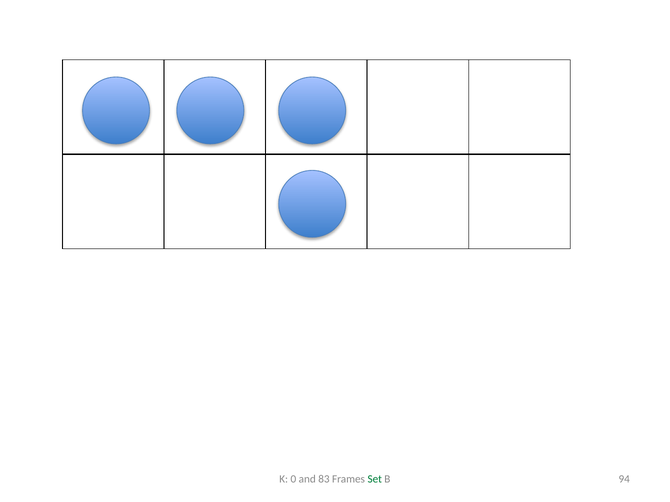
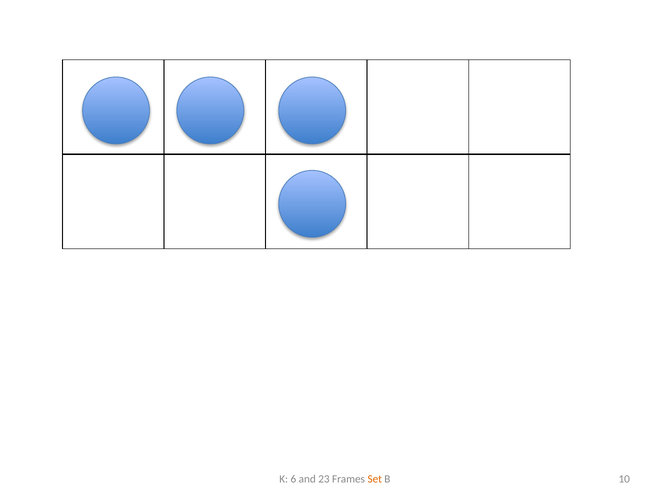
0: 0 -> 6
83: 83 -> 23
Set colour: green -> orange
94: 94 -> 10
